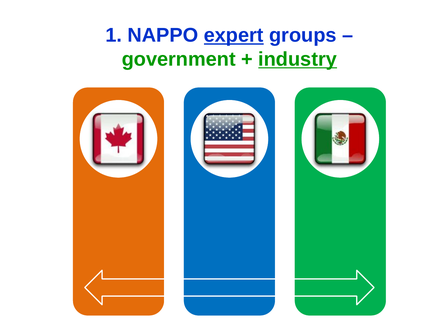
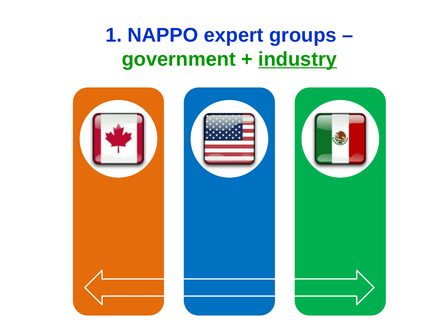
expert underline: present -> none
